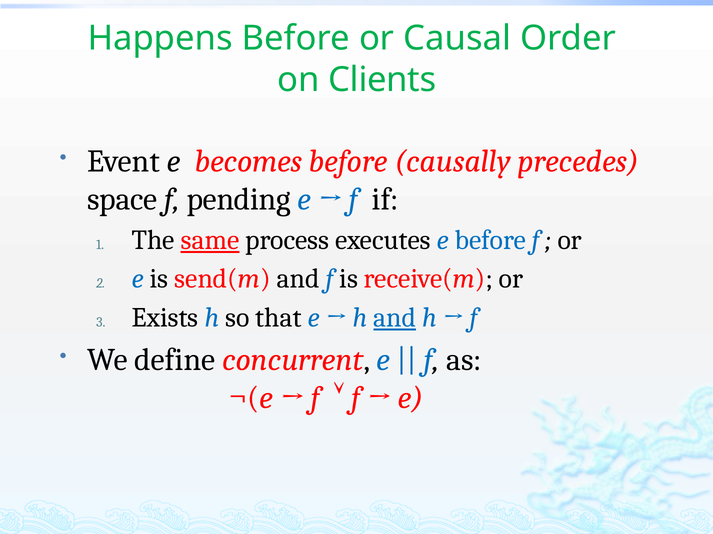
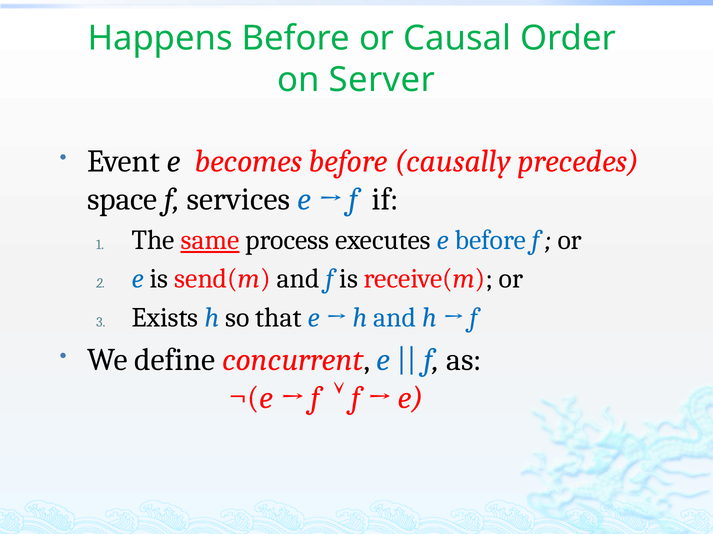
Clients: Clients -> Server
pending: pending -> services
and at (395, 318) underline: present -> none
